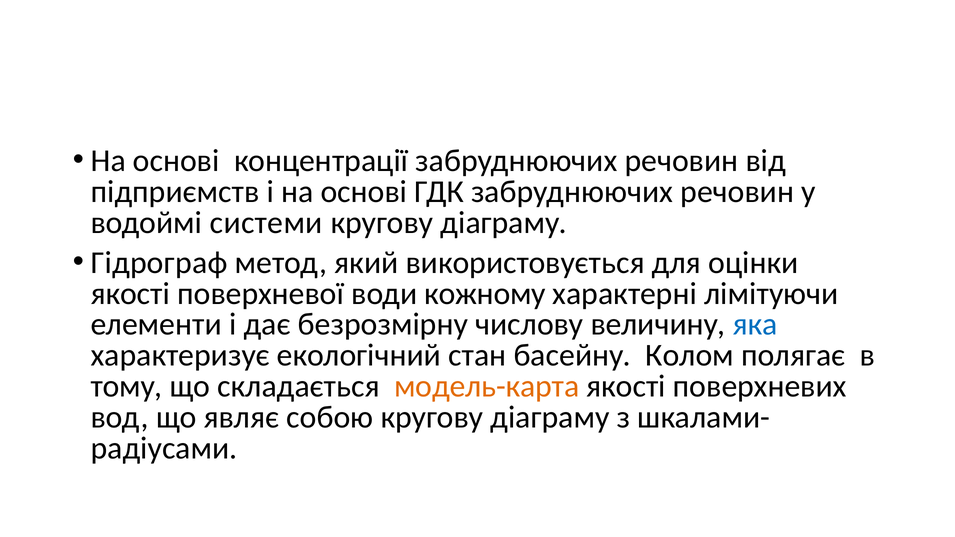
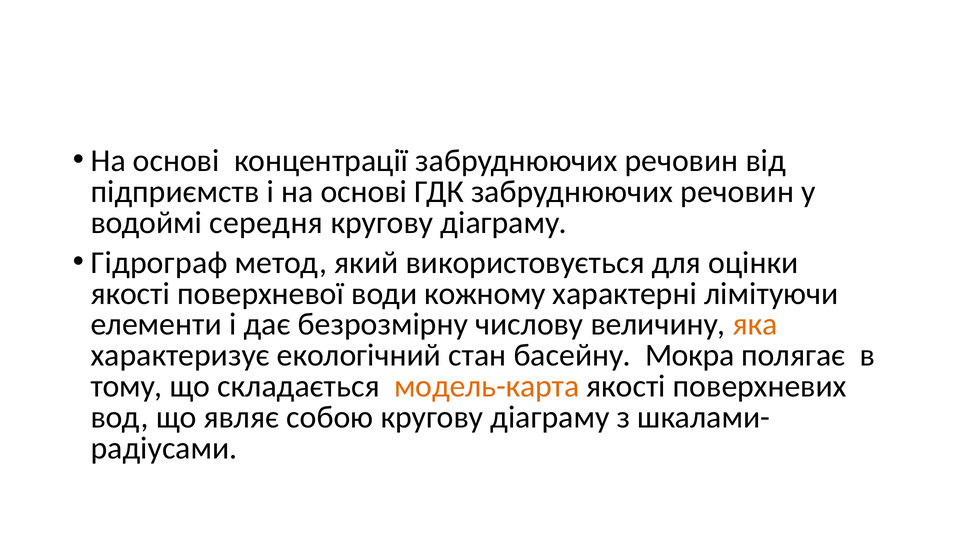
системи: системи -> середня
яка colour: blue -> orange
Колом: Колом -> Мокра
